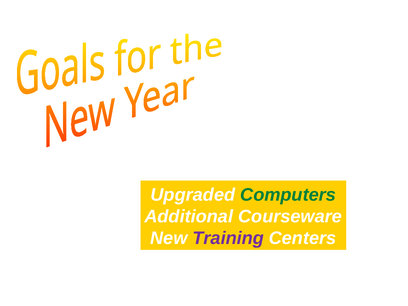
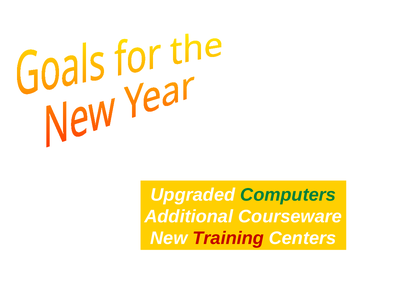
Training colour: purple -> red
